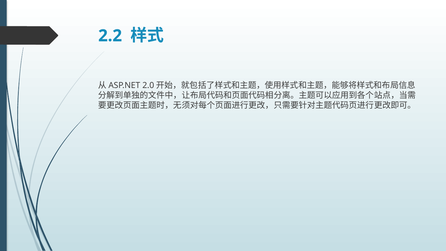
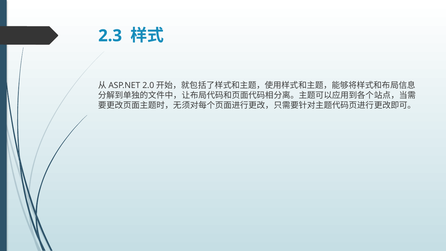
2.2: 2.2 -> 2.3
